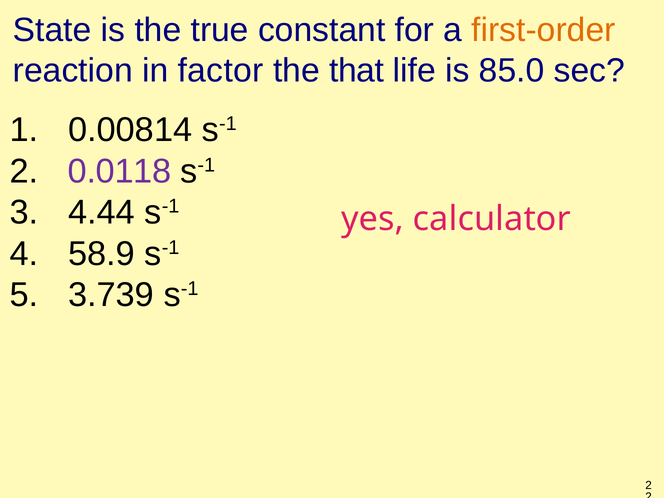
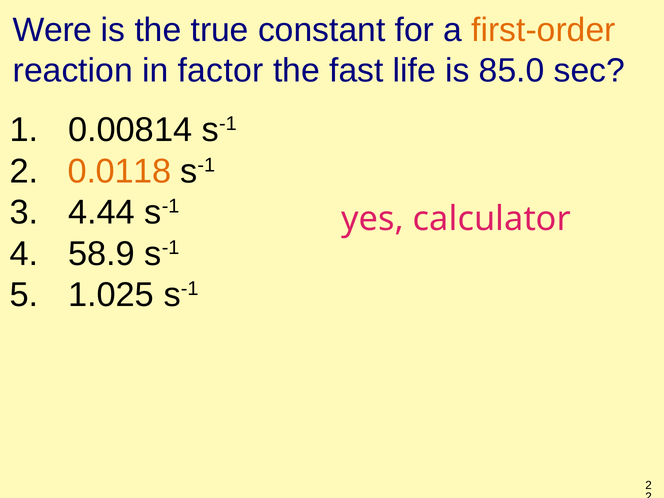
State: State -> Were
that: that -> fast
0.0118 colour: purple -> orange
3.739: 3.739 -> 1.025
